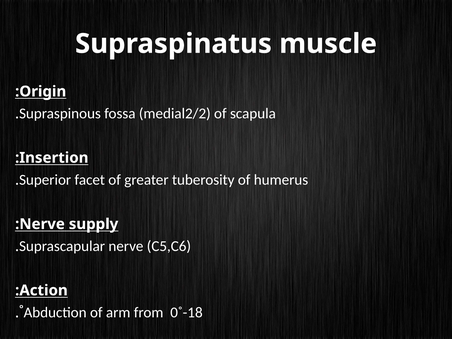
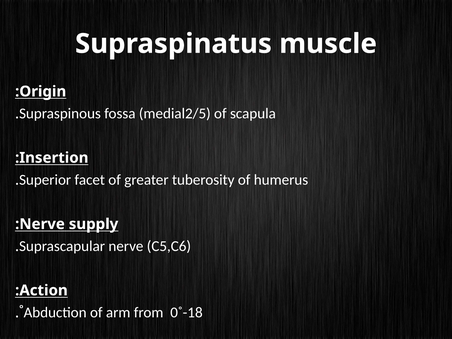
medial2/2: medial2/2 -> medial2/5
